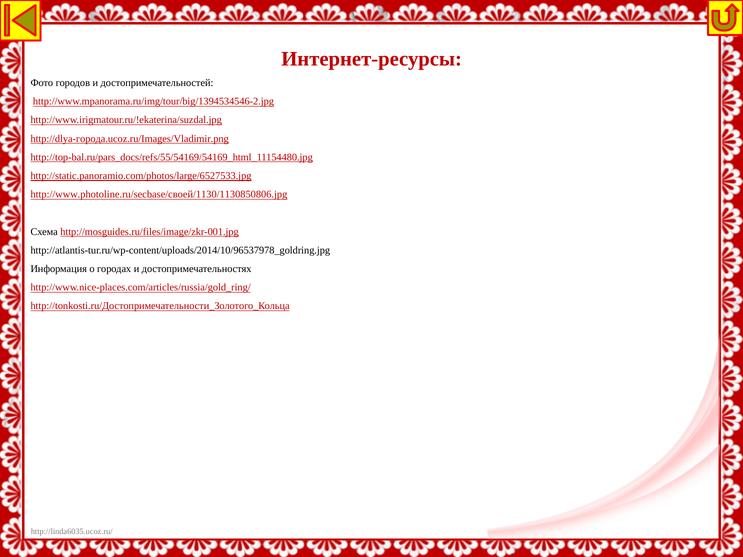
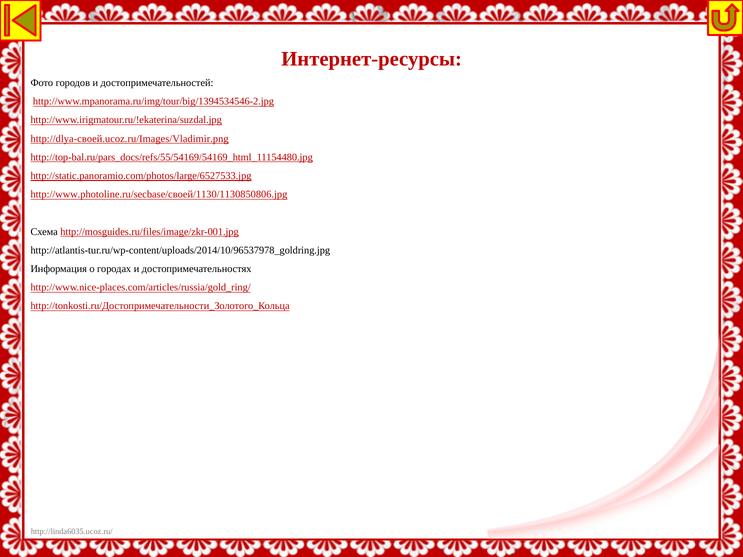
http://dlya-города.ucoz.ru/Images/Vladimir.png: http://dlya-города.ucoz.ru/Images/Vladimir.png -> http://dlya-своей.ucoz.ru/Images/Vladimir.png
